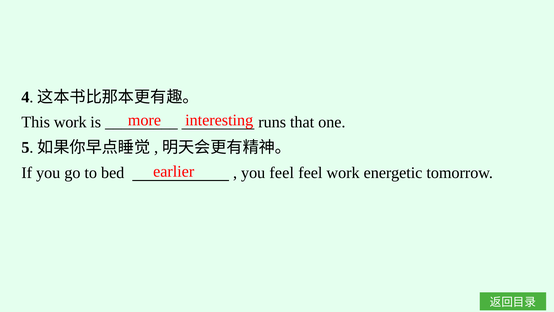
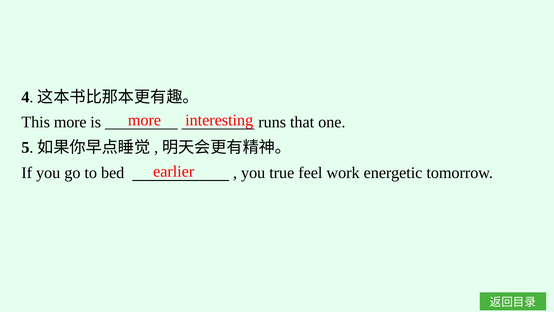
This work: work -> more
you feel: feel -> true
